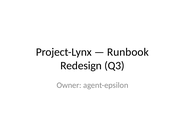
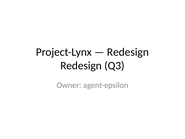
Runbook at (128, 52): Runbook -> Redesign
